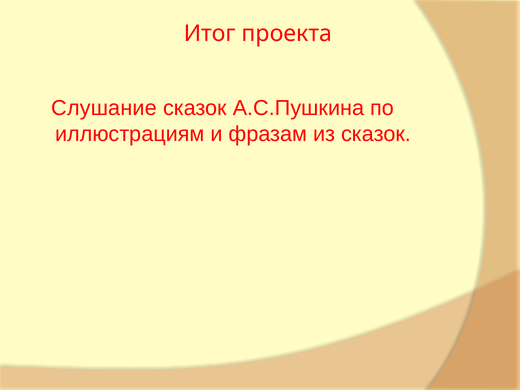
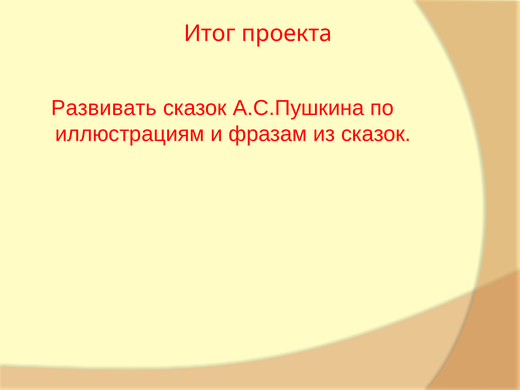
Слушание: Слушание -> Развивать
